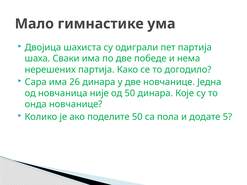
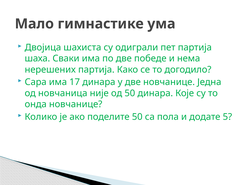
26: 26 -> 17
